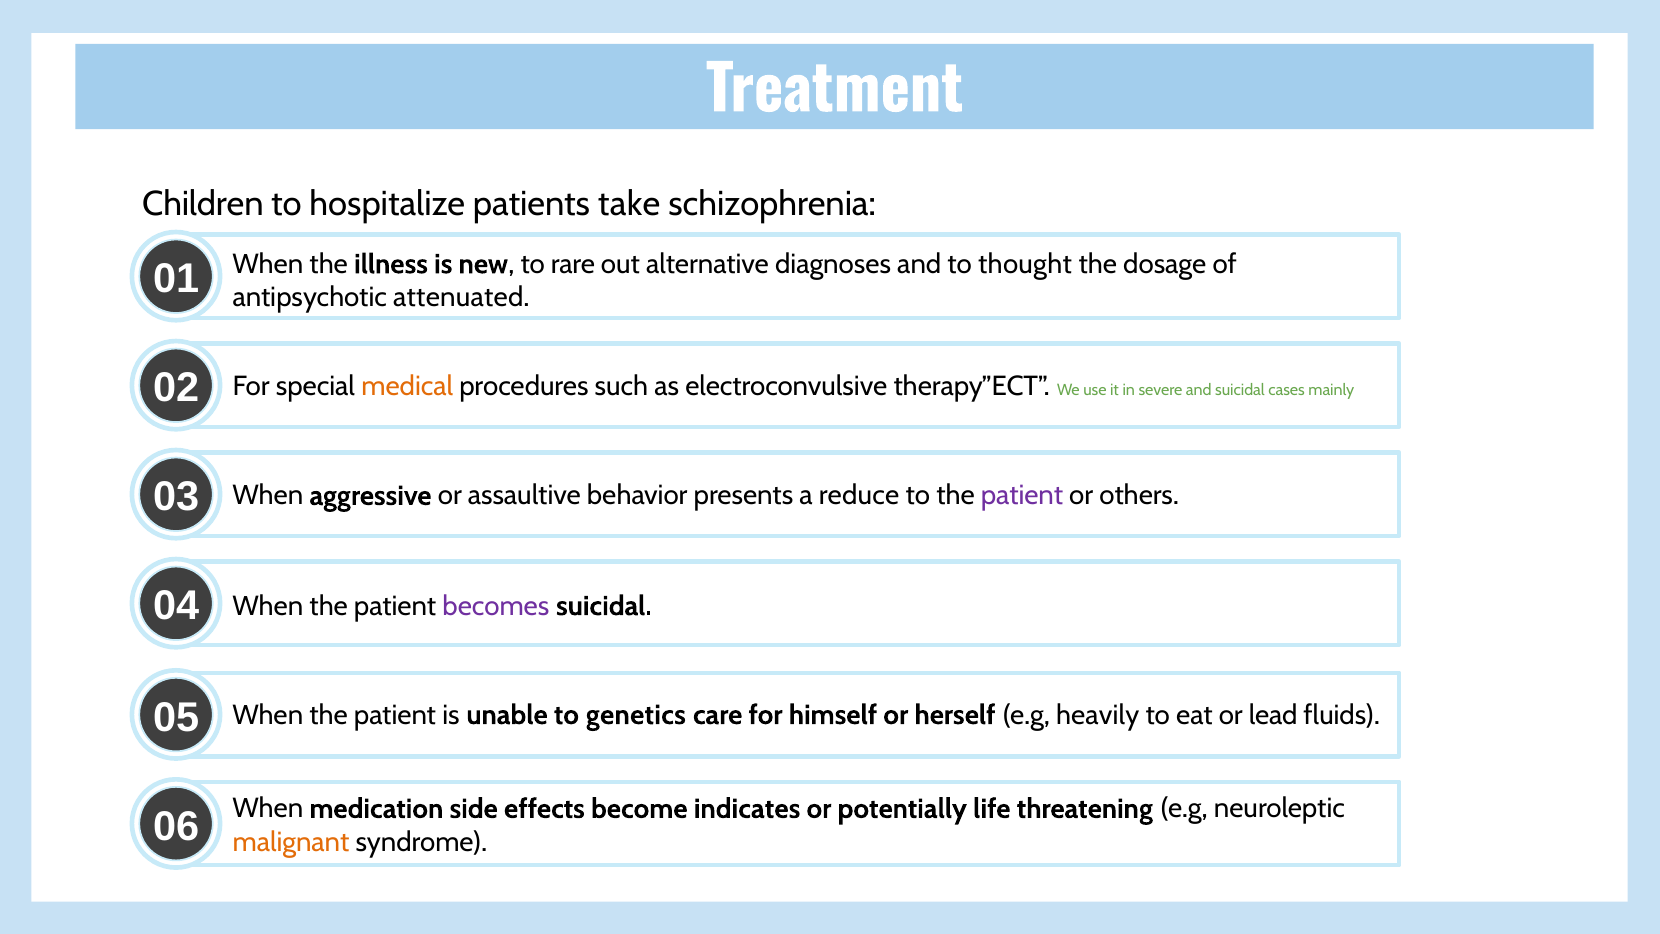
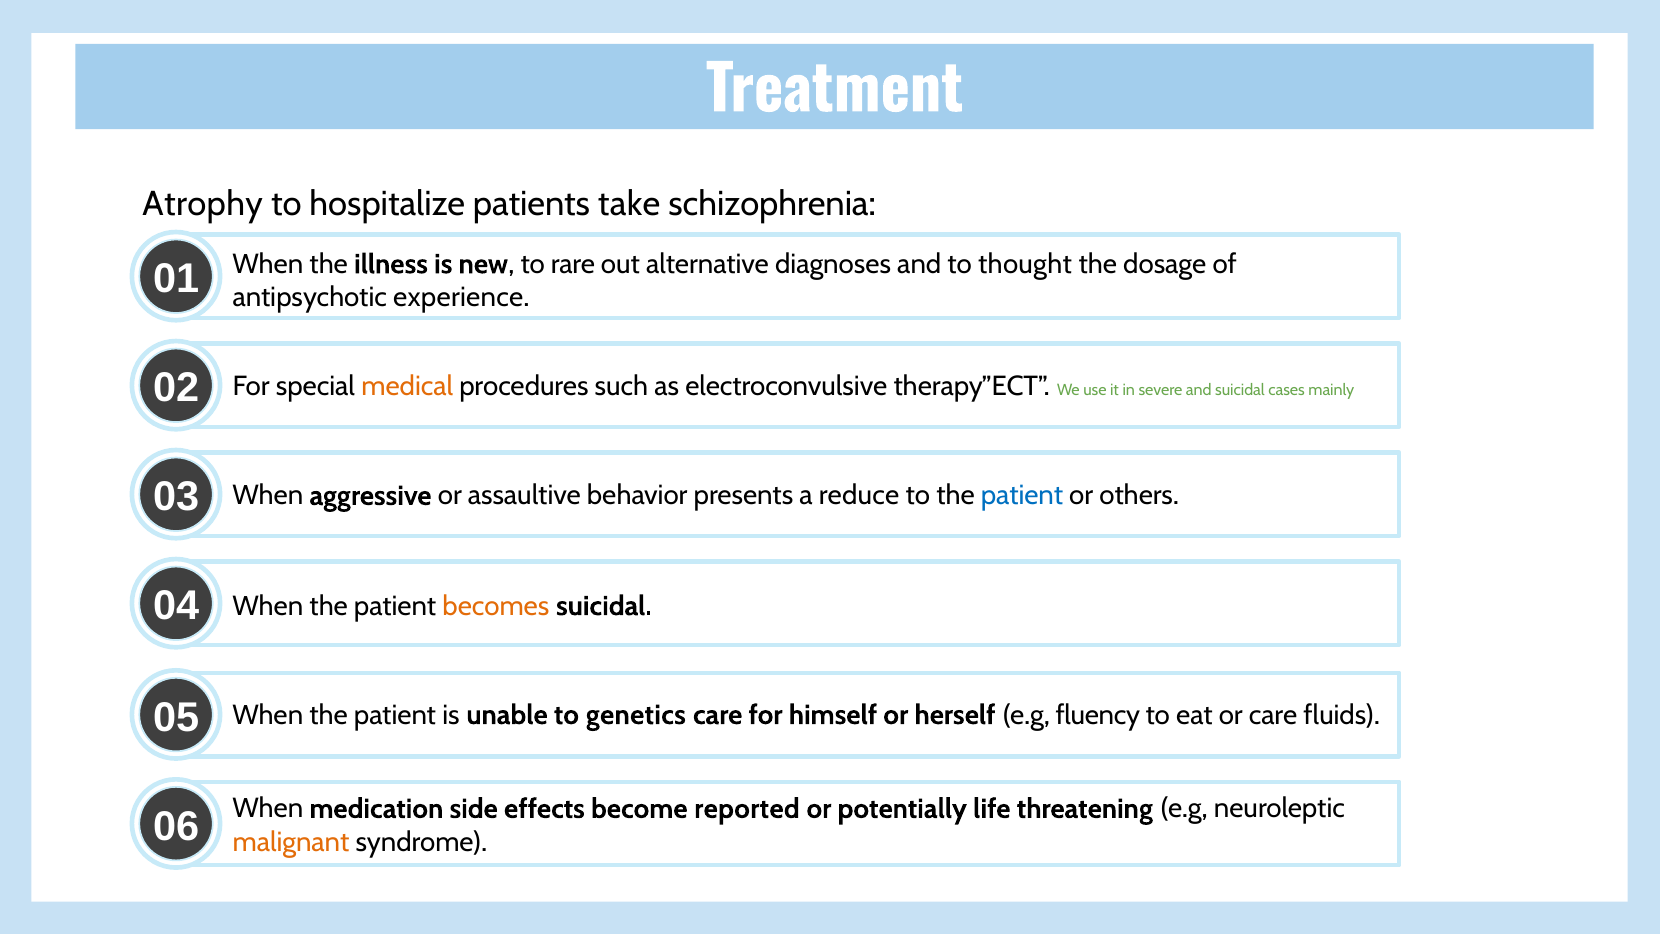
Children: Children -> Atrophy
attenuated: attenuated -> experience
patient at (1022, 496) colour: purple -> blue
becomes colour: purple -> orange
heavily: heavily -> fluency
or lead: lead -> care
indicates: indicates -> reported
